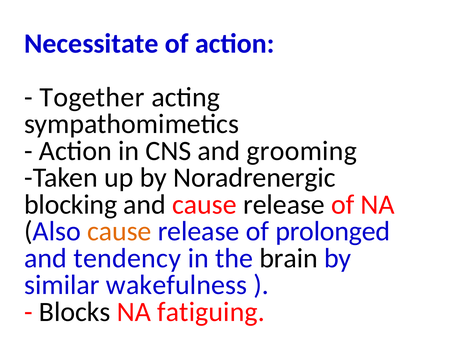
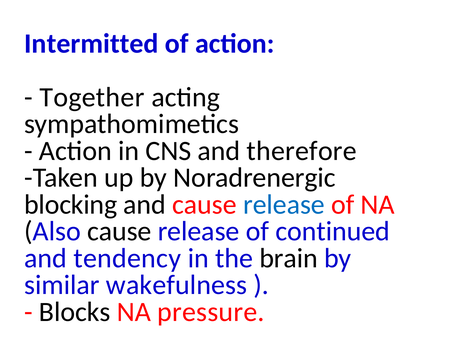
Necessitate: Necessitate -> Intermitted
grooming: grooming -> therefore
release at (284, 205) colour: black -> blue
cause at (119, 231) colour: orange -> black
prolonged: prolonged -> continued
fatiguing: fatiguing -> pressure
